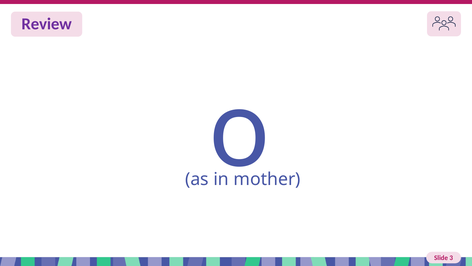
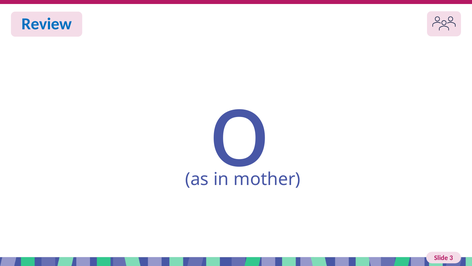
Review colour: purple -> blue
